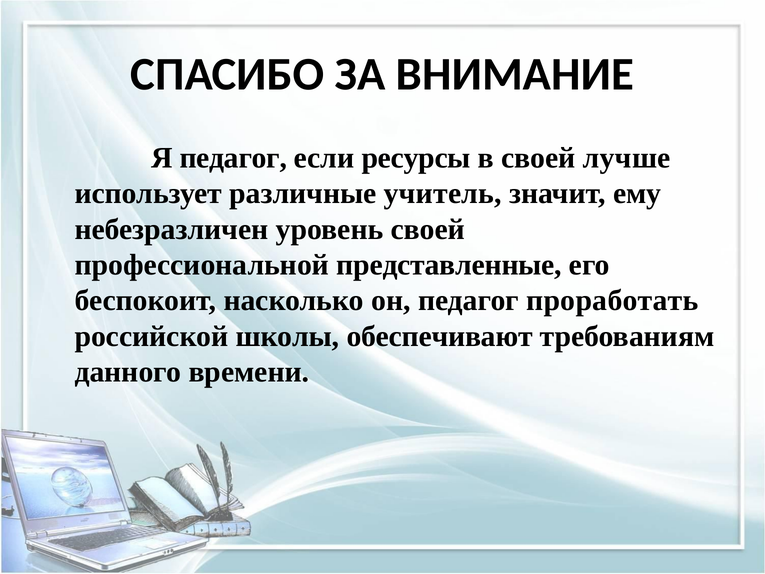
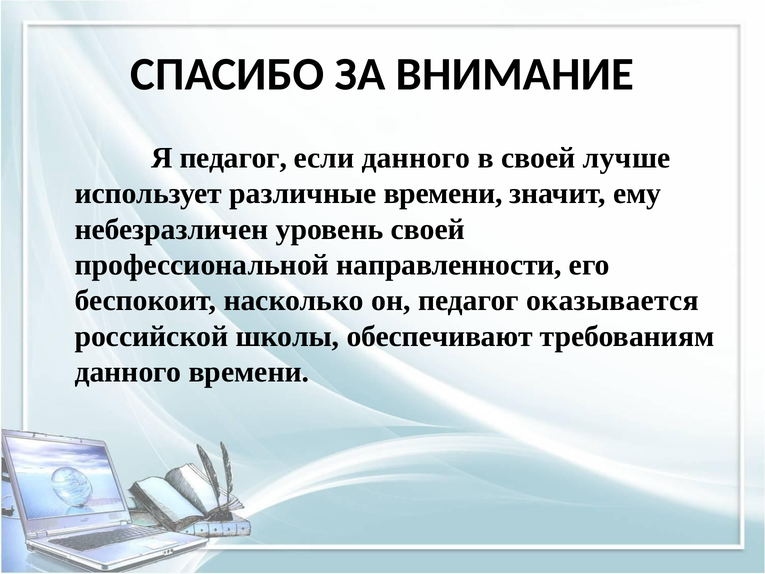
если ресурсы: ресурсы -> данного
различные учитель: учитель -> времени
представленные: представленные -> направленности
проработать: проработать -> оказывается
